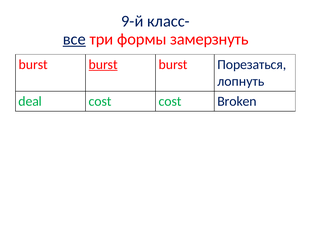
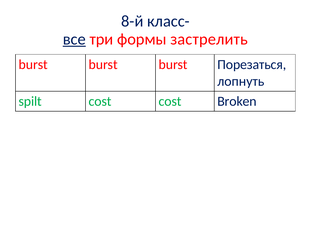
9-й: 9-й -> 8-й
замерзнуть: замерзнуть -> застрелить
burst at (103, 65) underline: present -> none
deal: deal -> spilt
